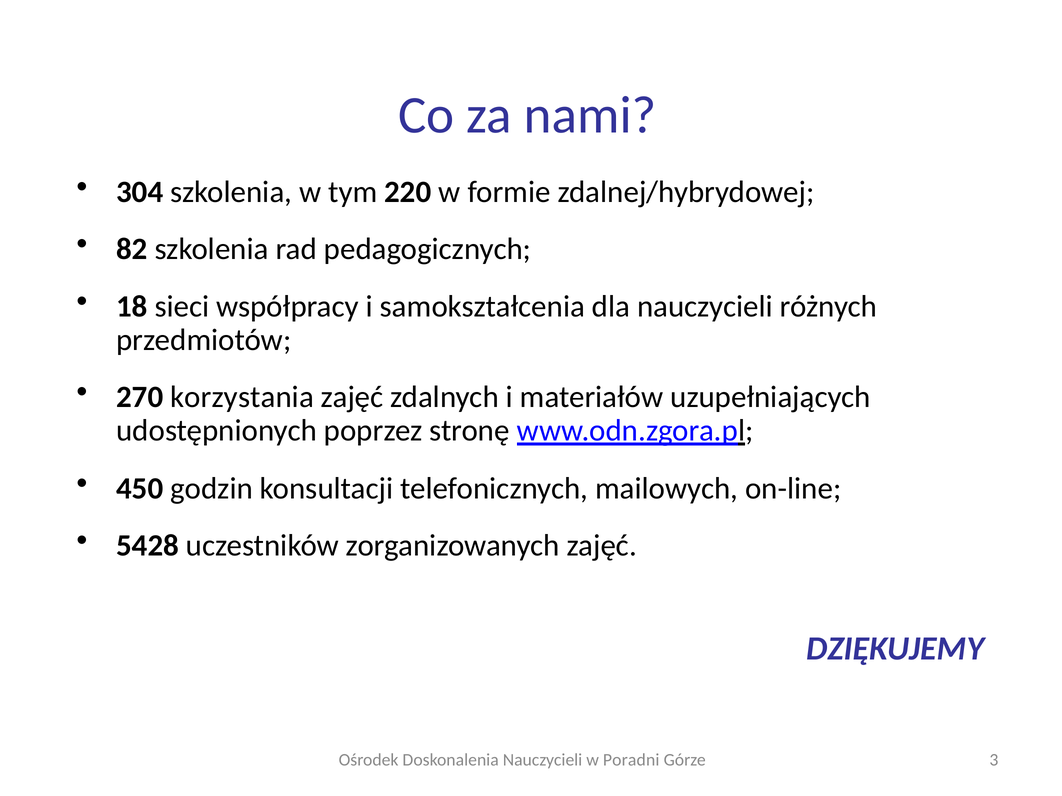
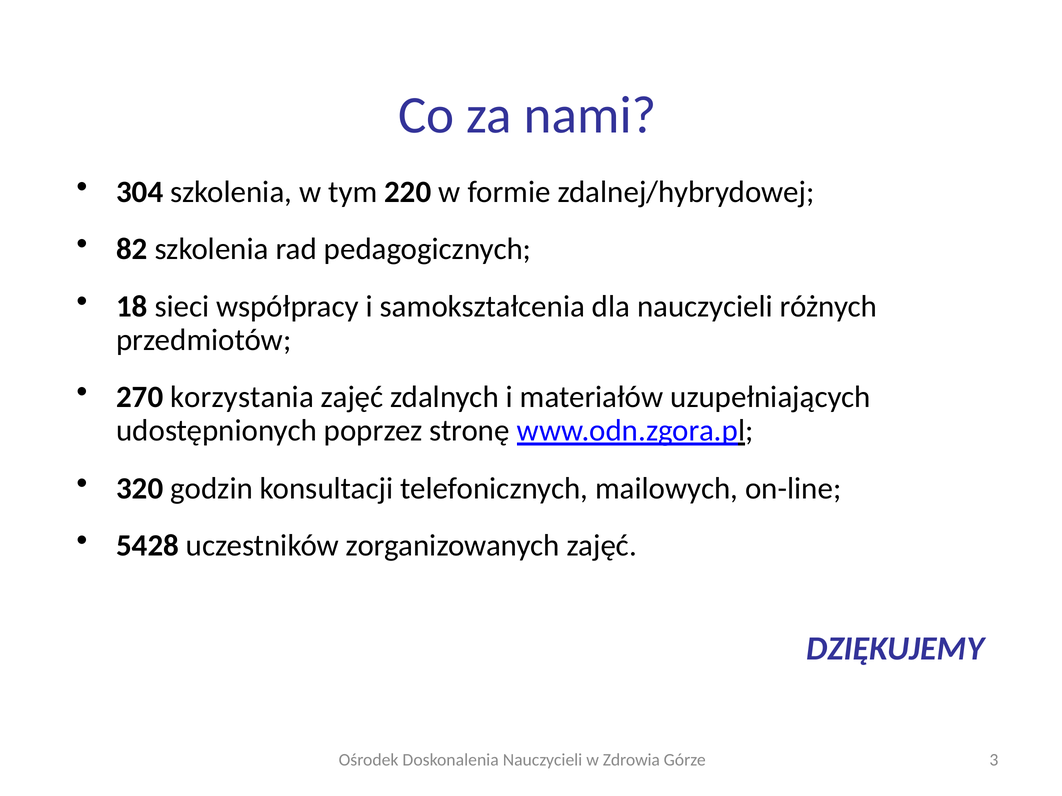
450: 450 -> 320
Poradni: Poradni -> Zdrowia
